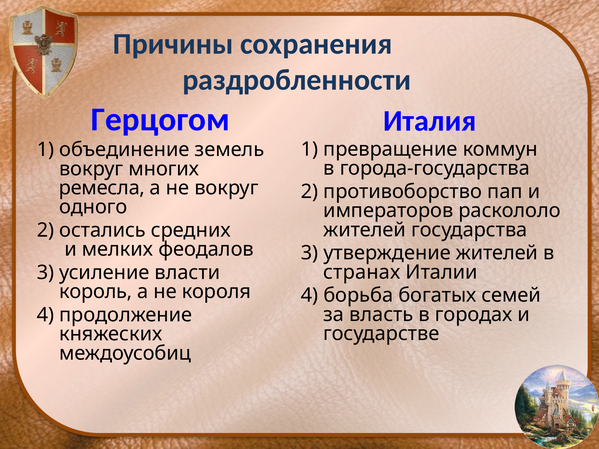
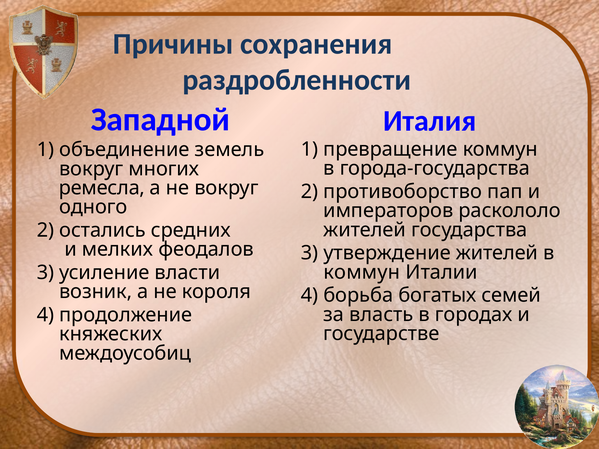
Герцогом: Герцогом -> Западной
странах at (362, 272): странах -> коммун
король: король -> возник
